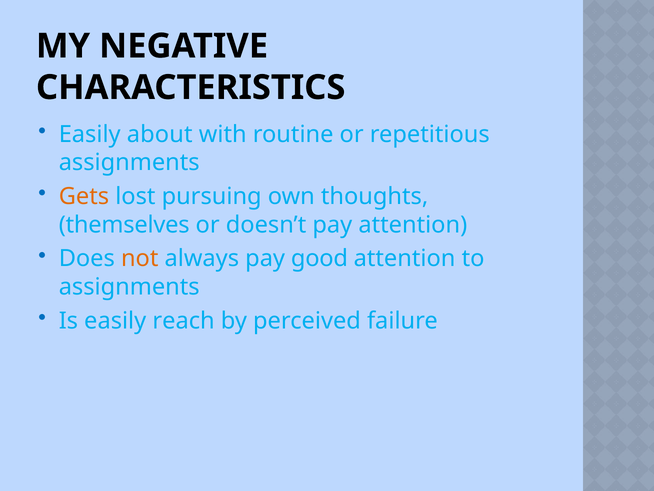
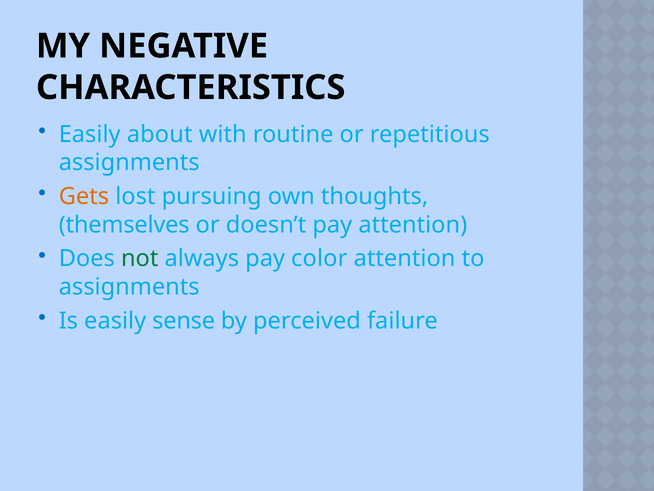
not colour: orange -> green
good: good -> color
reach: reach -> sense
